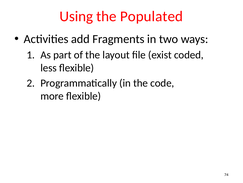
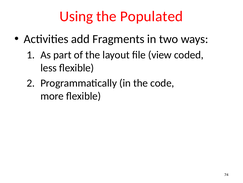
exist: exist -> view
